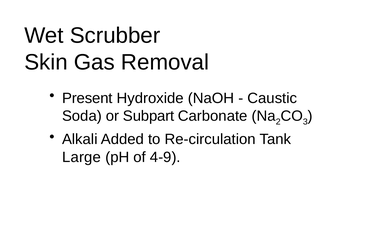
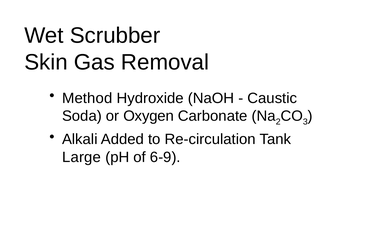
Present: Present -> Method
Subpart: Subpart -> Oxygen
4-9: 4-9 -> 6-9
